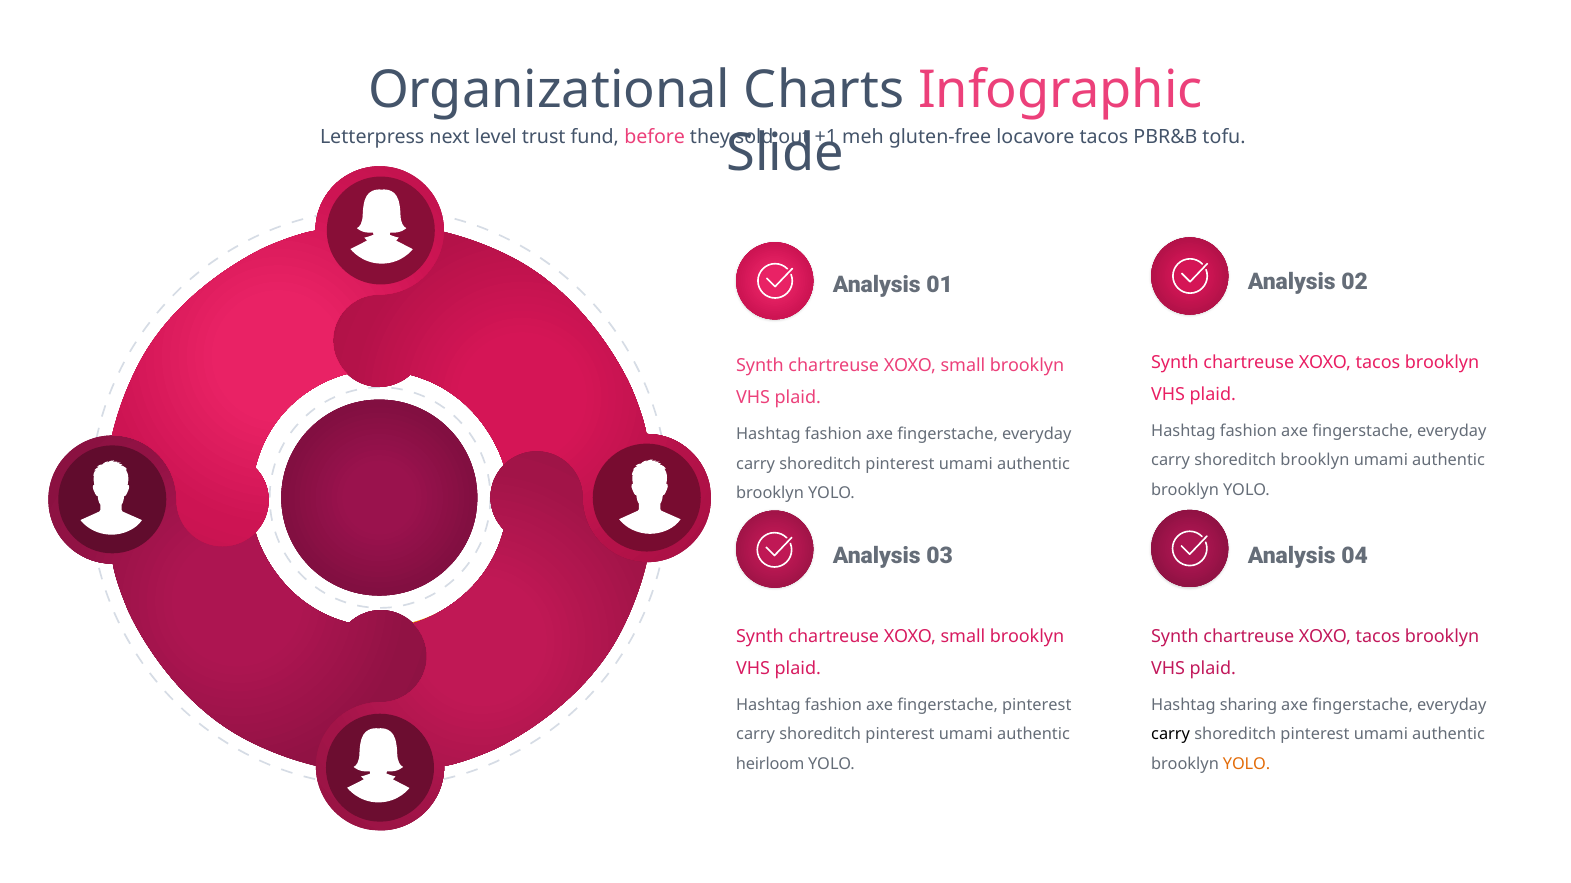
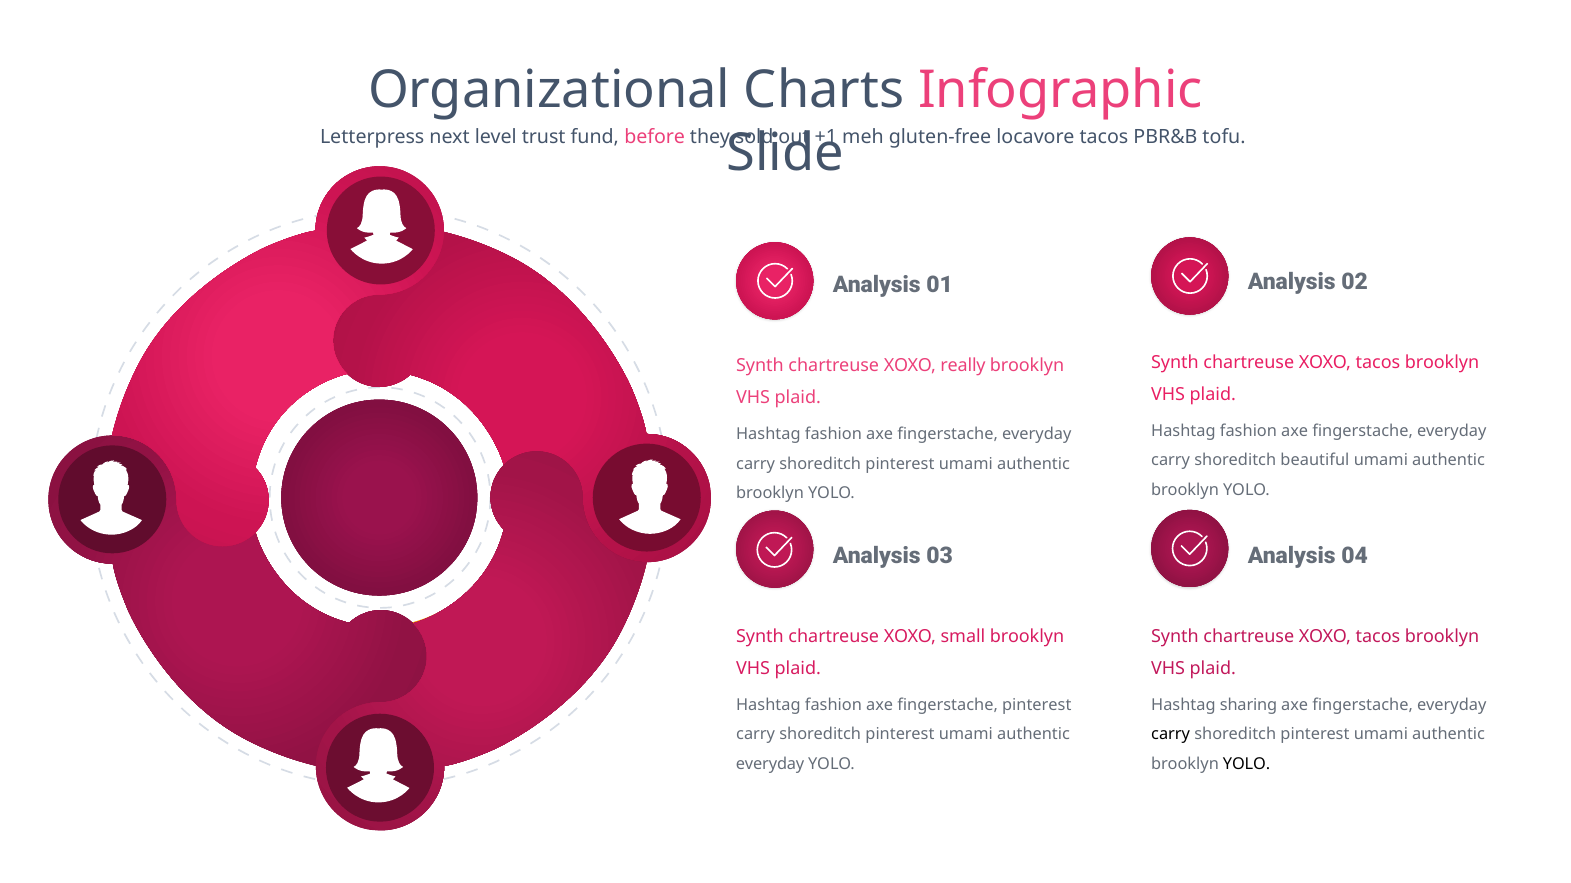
small at (963, 366): small -> really
shoreditch brooklyn: brooklyn -> beautiful
heirloom at (770, 764): heirloom -> everyday
YOLO at (1247, 764) colour: orange -> black
